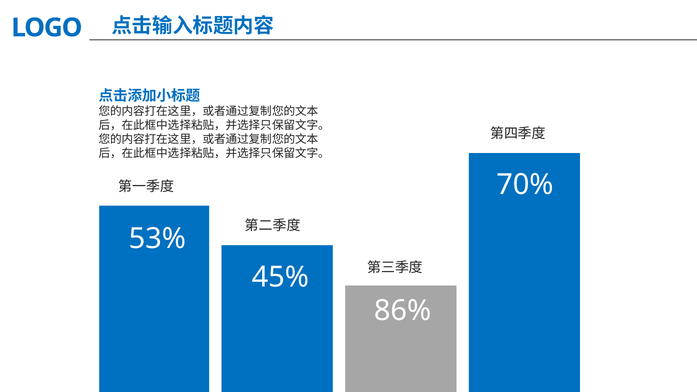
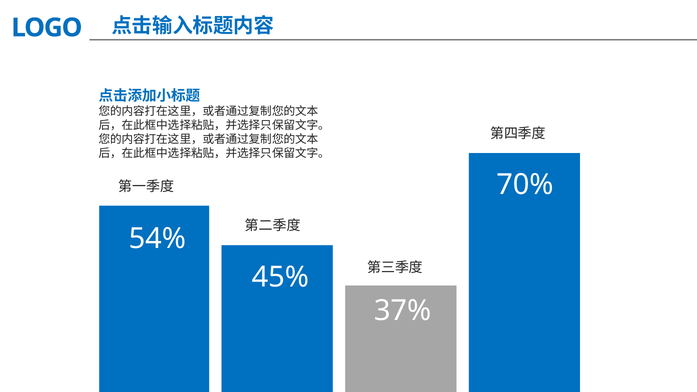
53%: 53% -> 54%
86%: 86% -> 37%
